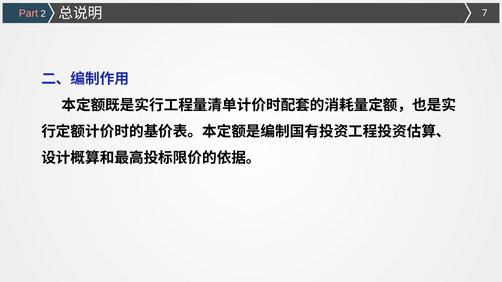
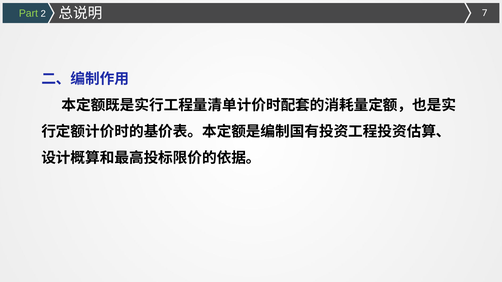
Part colour: pink -> light green
